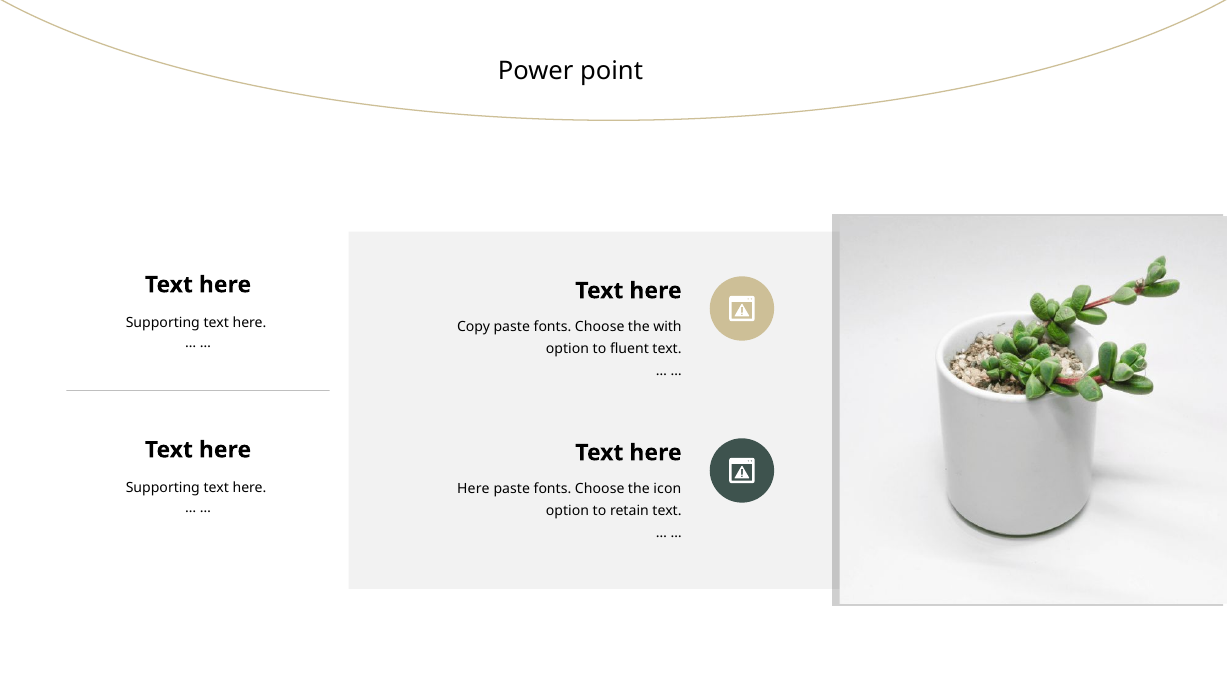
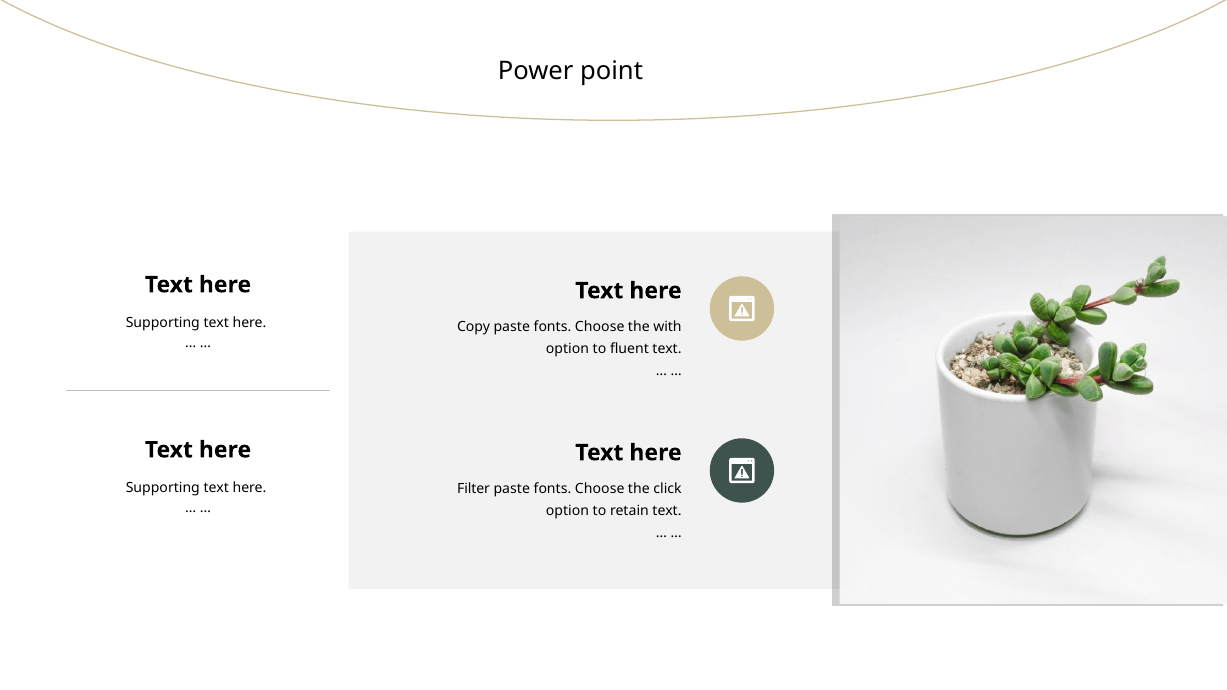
Here at (473, 489): Here -> Filter
icon: icon -> click
